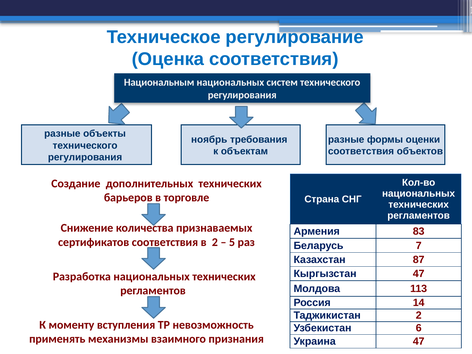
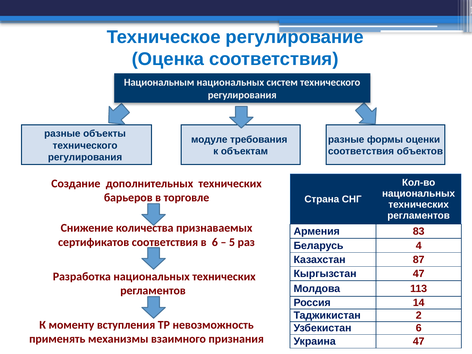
ноябрь: ноябрь -> модуле
в 2: 2 -> 6
7: 7 -> 4
